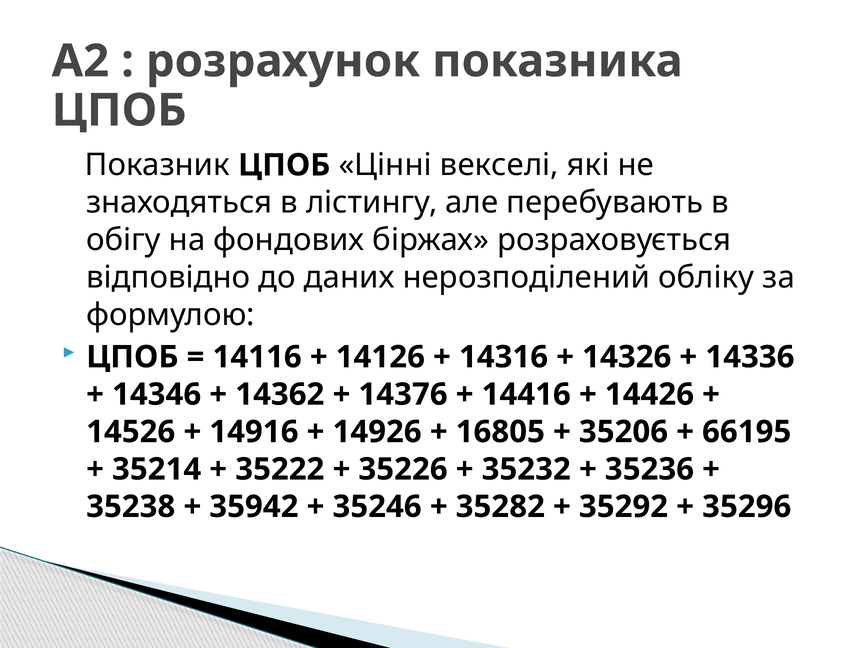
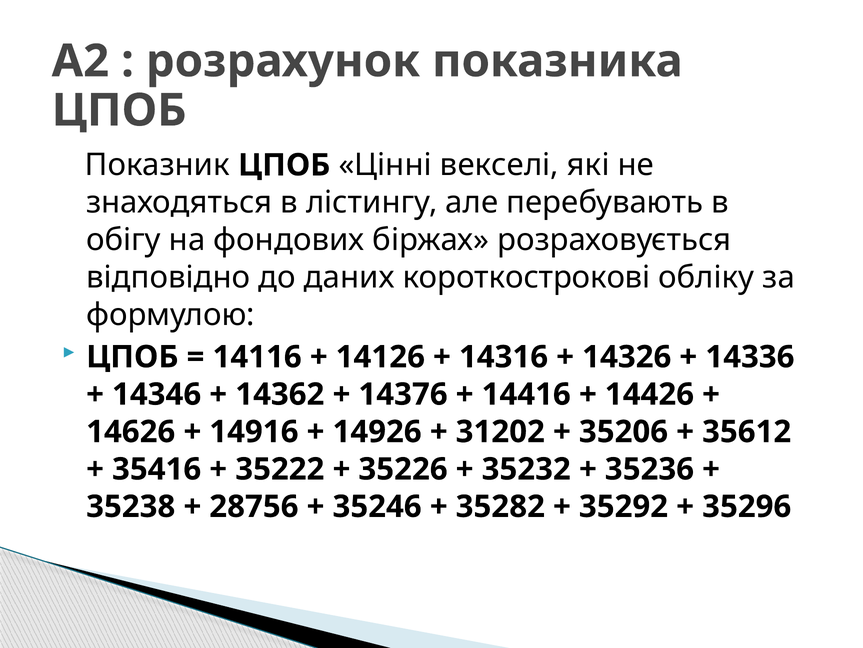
нерозподілений: нерозподілений -> короткострокові
14526: 14526 -> 14626
16805: 16805 -> 31202
66195: 66195 -> 35612
35214: 35214 -> 35416
35942: 35942 -> 28756
